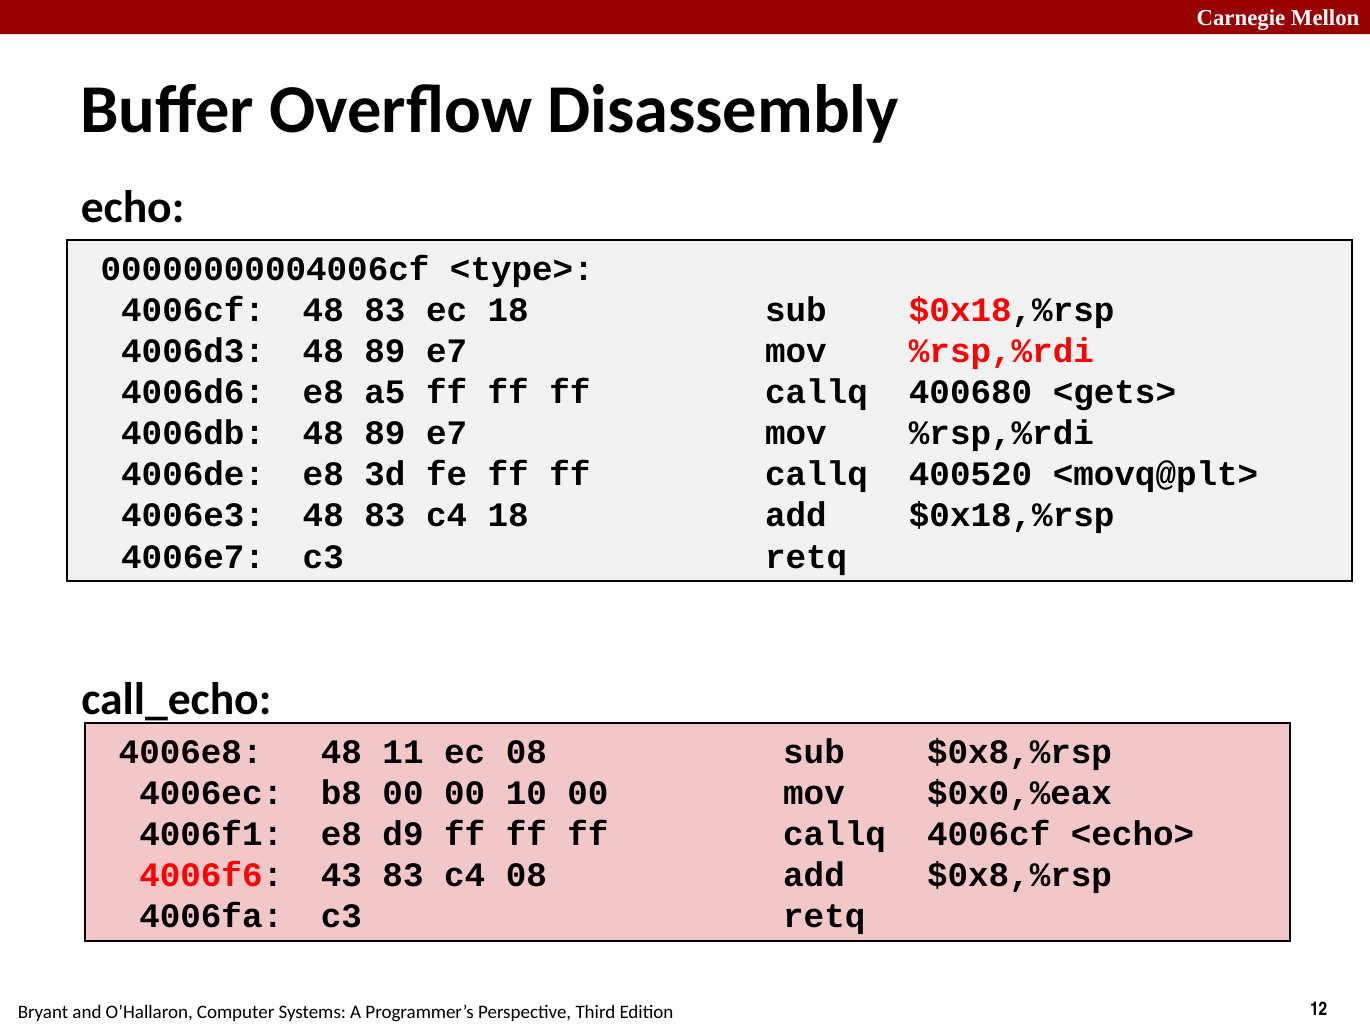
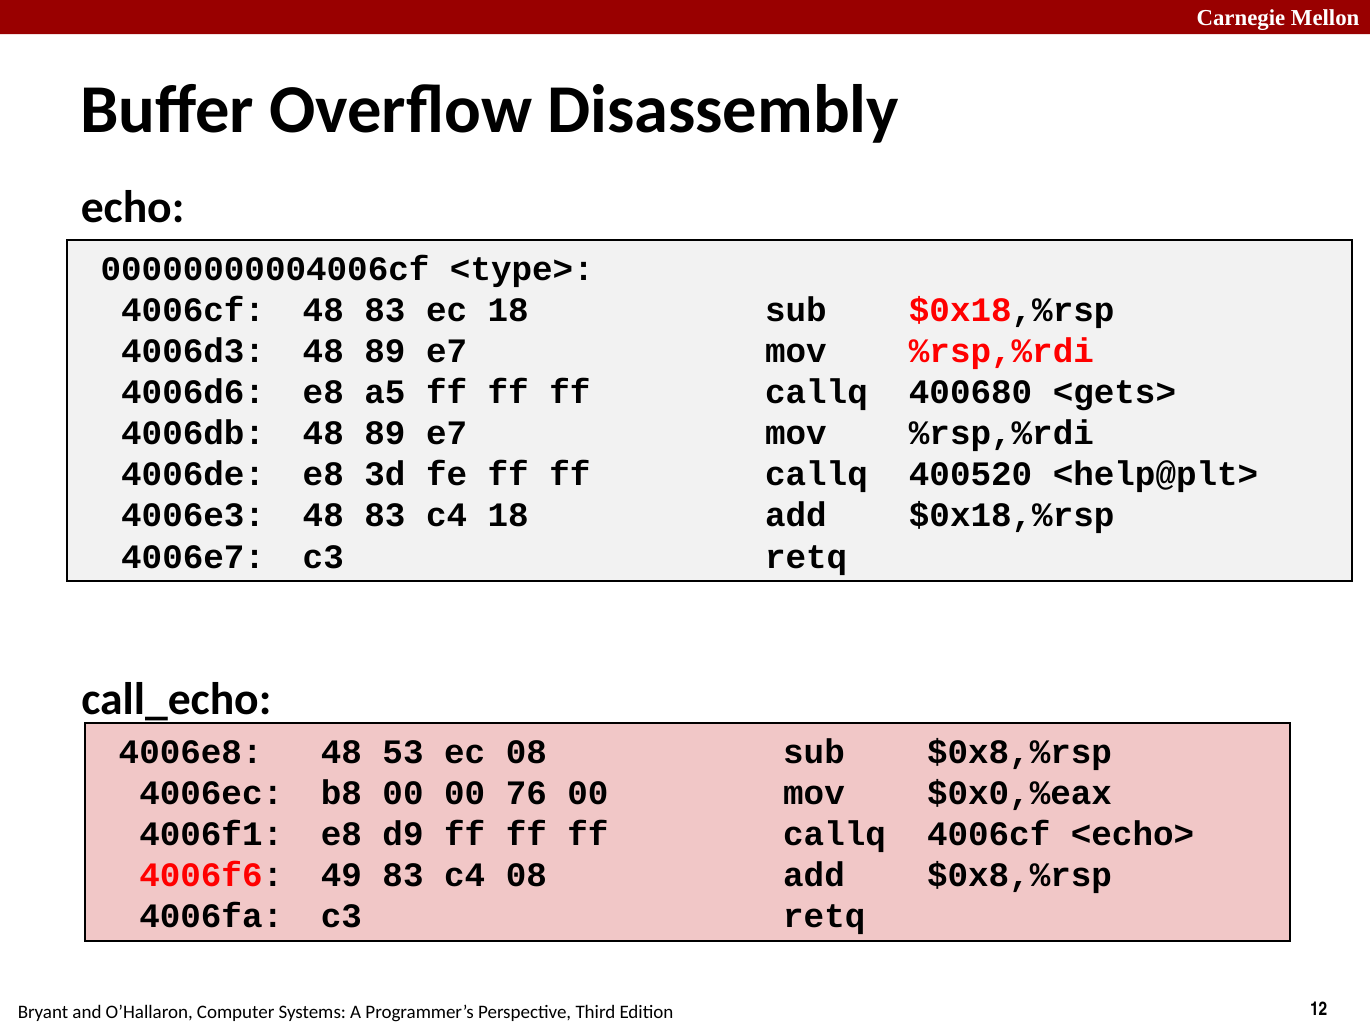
<movq@plt>: <movq@plt> -> <help@plt>
11: 11 -> 53
10: 10 -> 76
43: 43 -> 49
